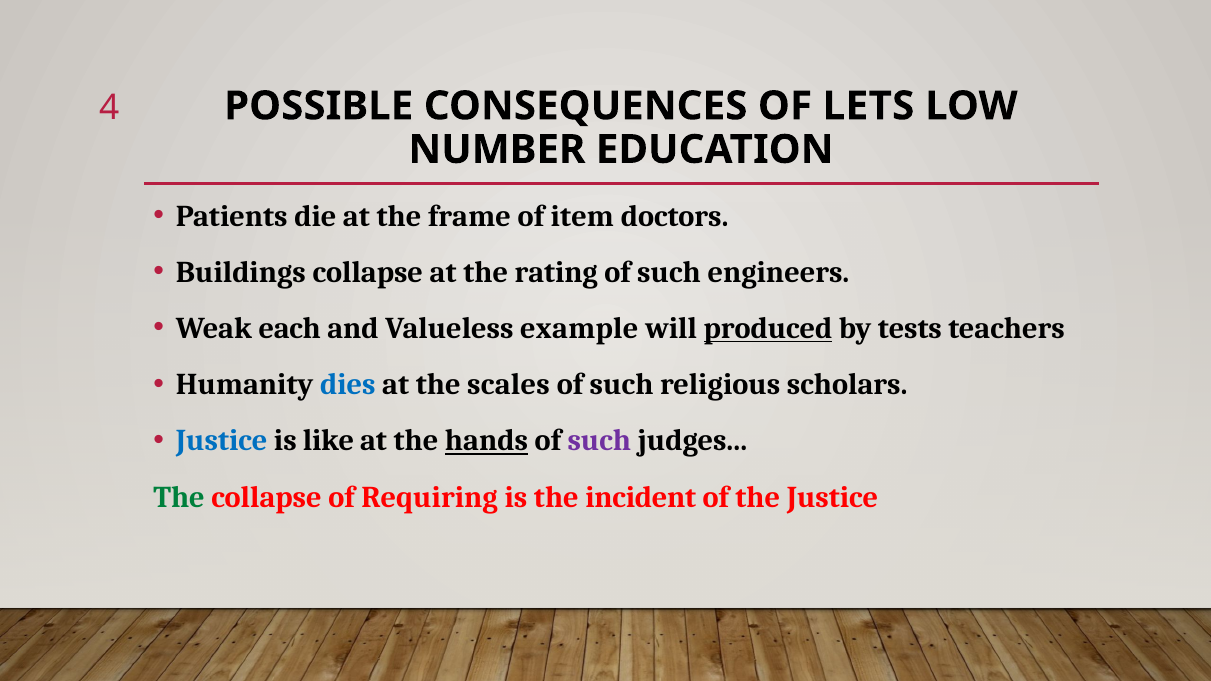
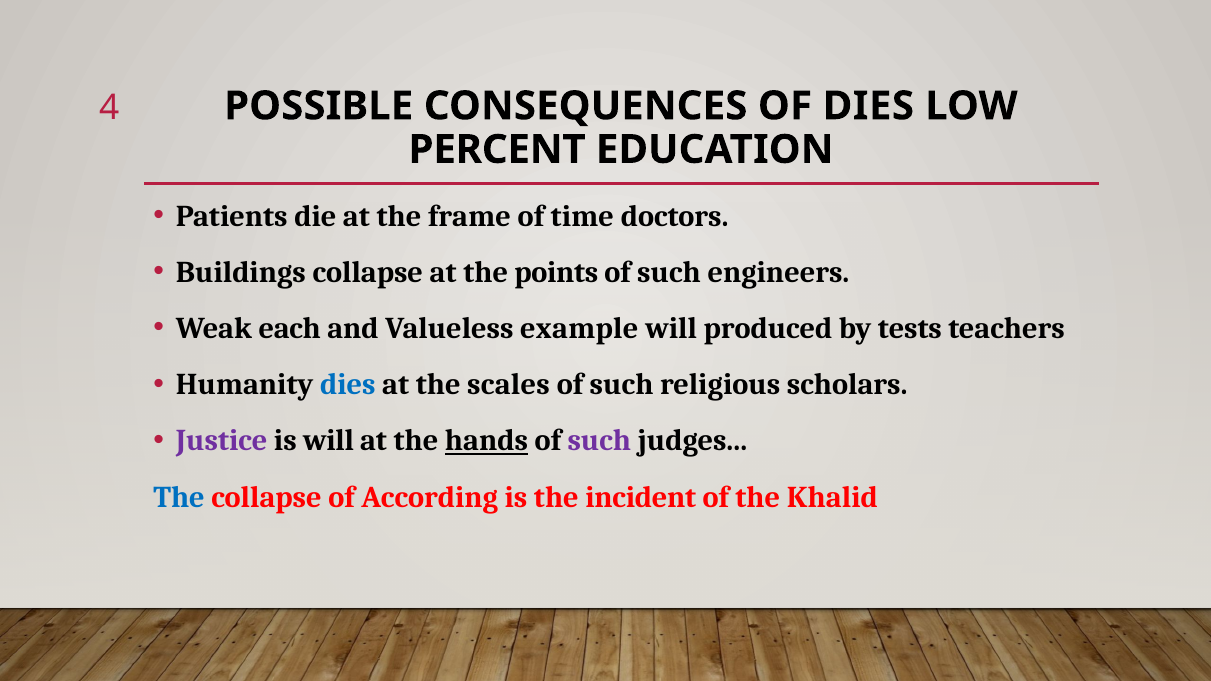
OF LETS: LETS -> DIES
NUMBER: NUMBER -> PERCENT
item: item -> time
rating: rating -> points
produced underline: present -> none
Justice at (222, 441) colour: blue -> purple
is like: like -> will
The at (179, 497) colour: green -> blue
Requiring: Requiring -> According
the Justice: Justice -> Khalid
